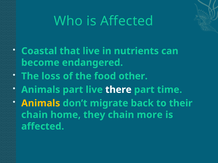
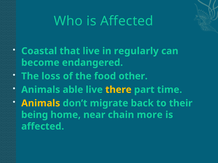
nutrients: nutrients -> regularly
Animals part: part -> able
there colour: white -> yellow
chain at (35, 115): chain -> being
they: they -> near
